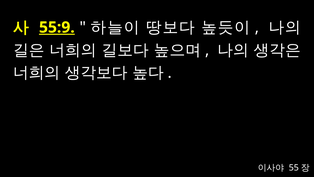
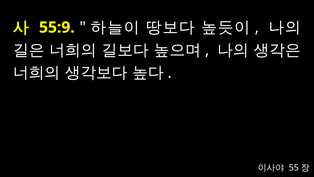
55:9 underline: present -> none
